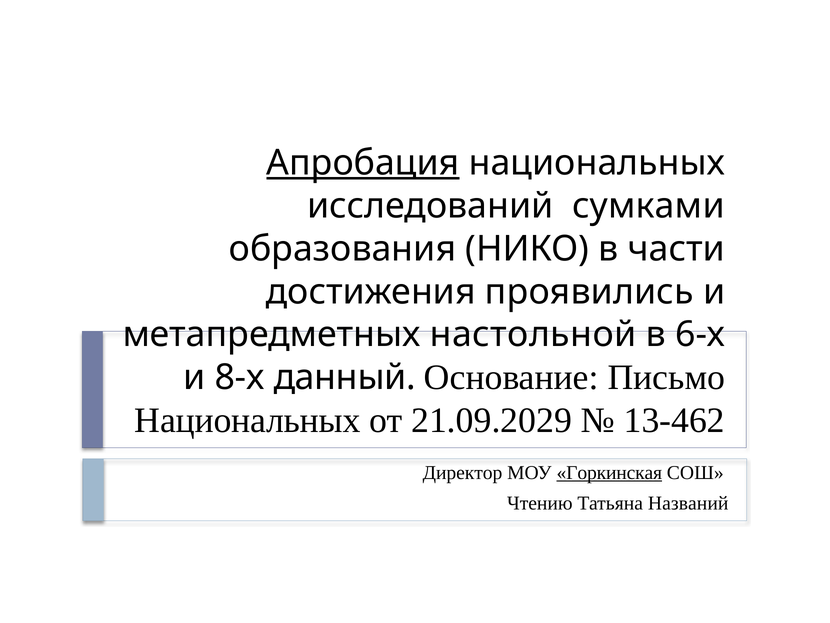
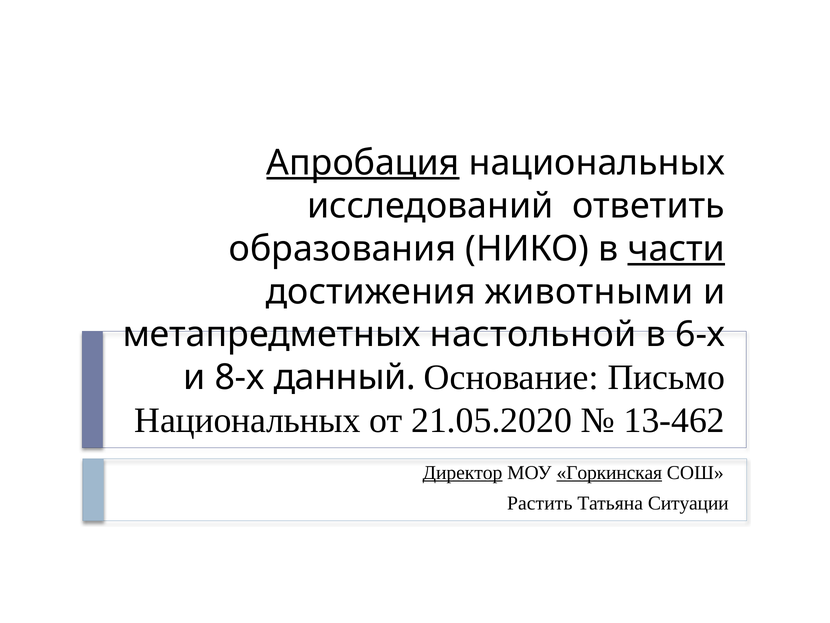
сумками: сумками -> ответить
части underline: none -> present
проявились: проявились -> животными
21.09.2029: 21.09.2029 -> 21.05.2020
Директор underline: none -> present
Чтению: Чтению -> Растить
Названий: Названий -> Ситуации
